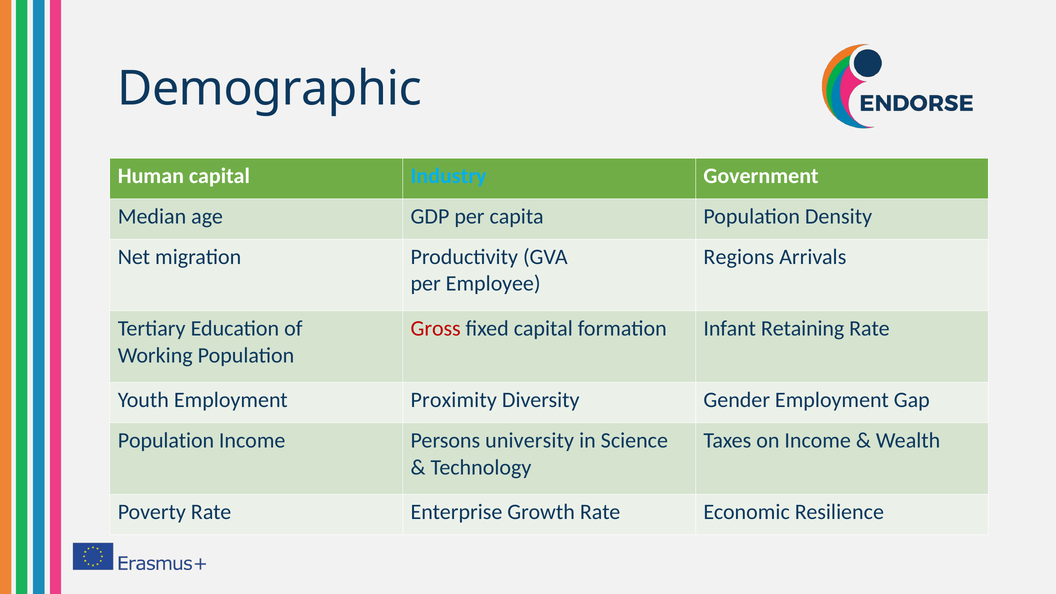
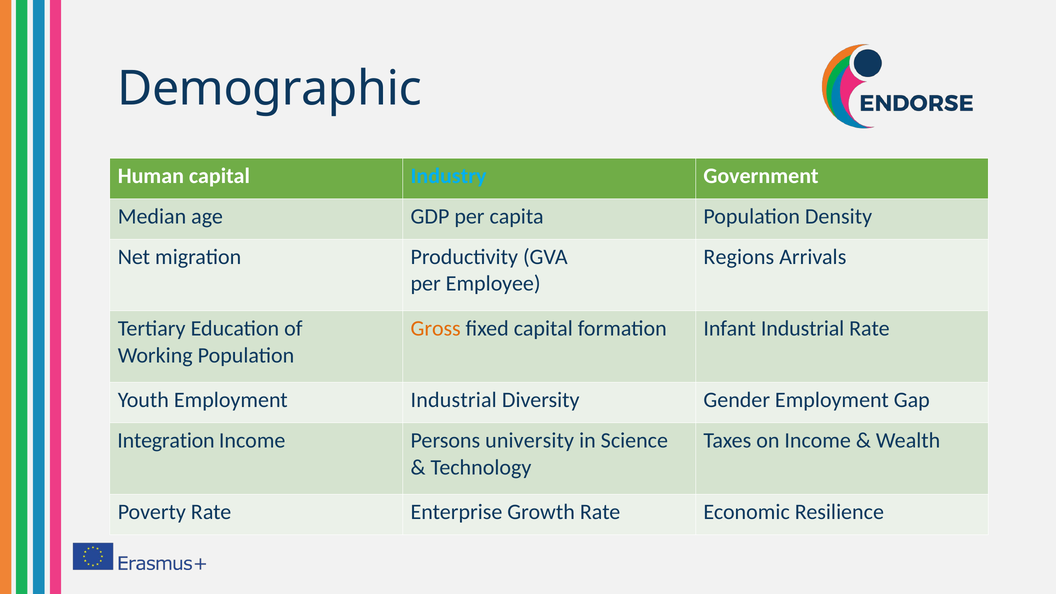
Gross colour: red -> orange
Infant Retaining: Retaining -> Industrial
Employment Proximity: Proximity -> Industrial
Population at (166, 440): Population -> Integration
